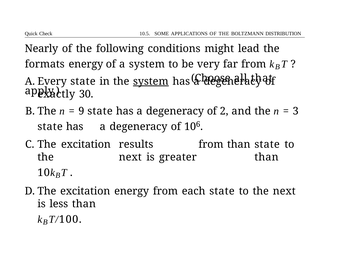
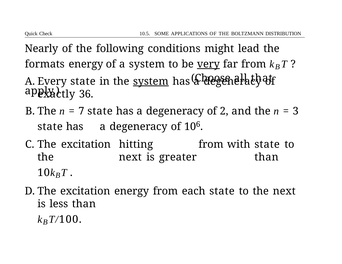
very underline: none -> present
30: 30 -> 36
9: 9 -> 7
results: results -> hitting
from than: than -> with
